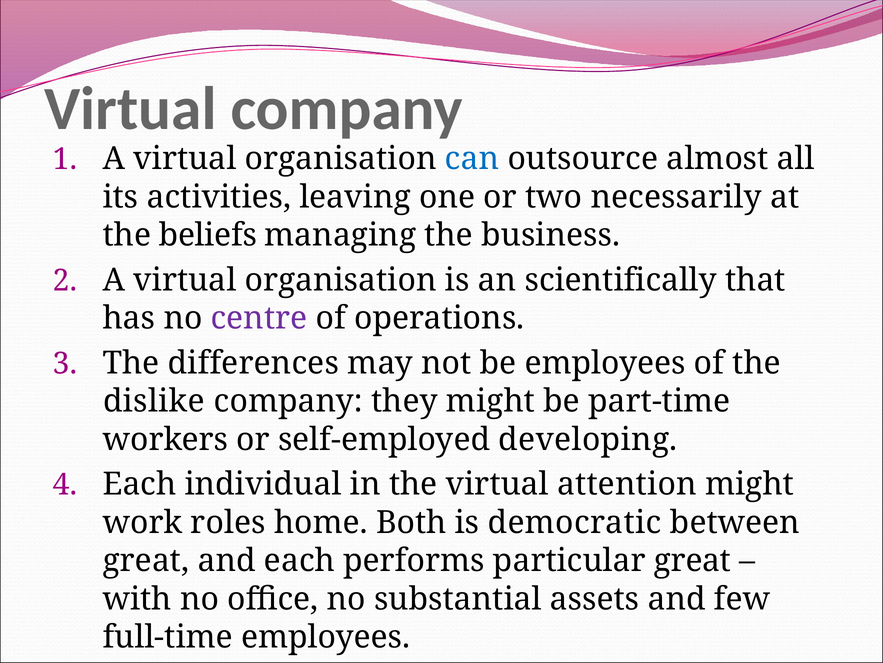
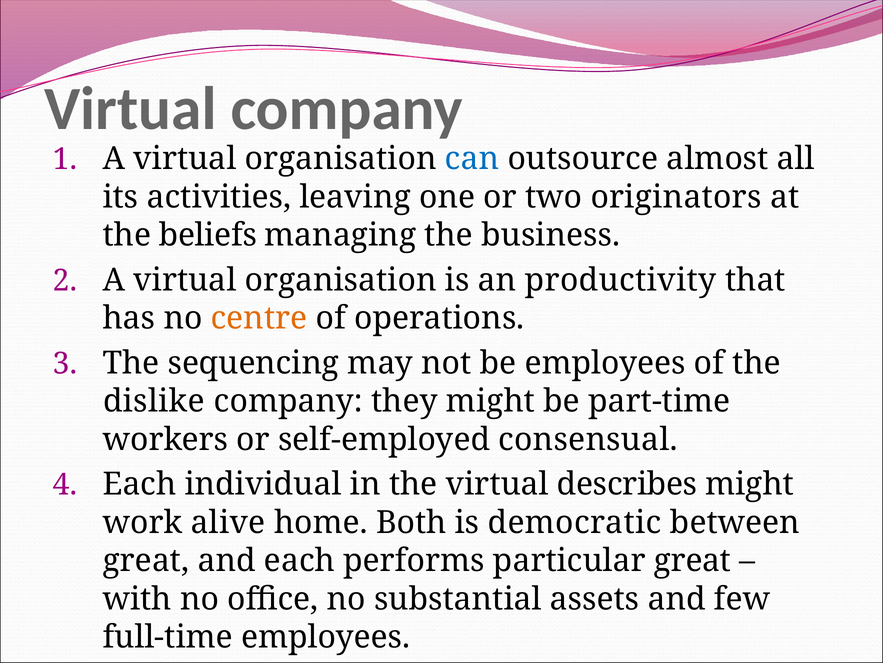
necessarily: necessarily -> originators
scientifically: scientifically -> productivity
centre colour: purple -> orange
differences: differences -> sequencing
developing: developing -> consensual
attention: attention -> describes
roles: roles -> alive
